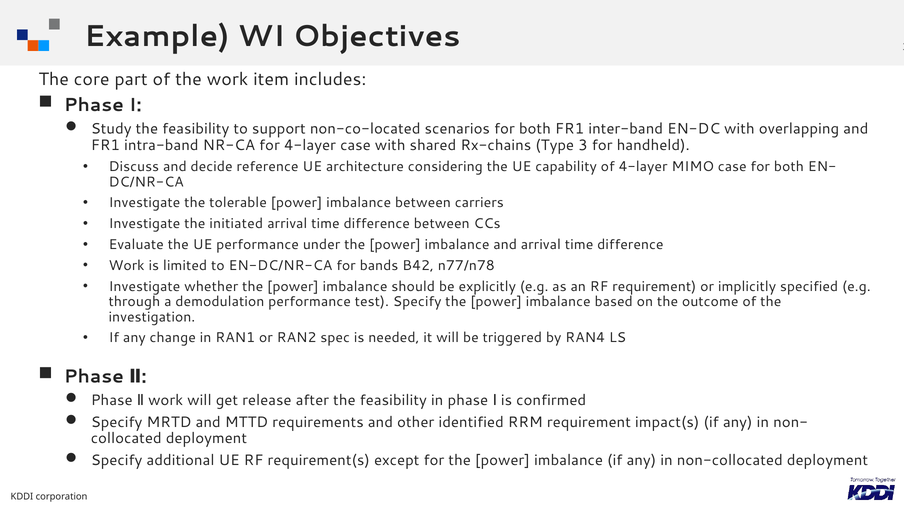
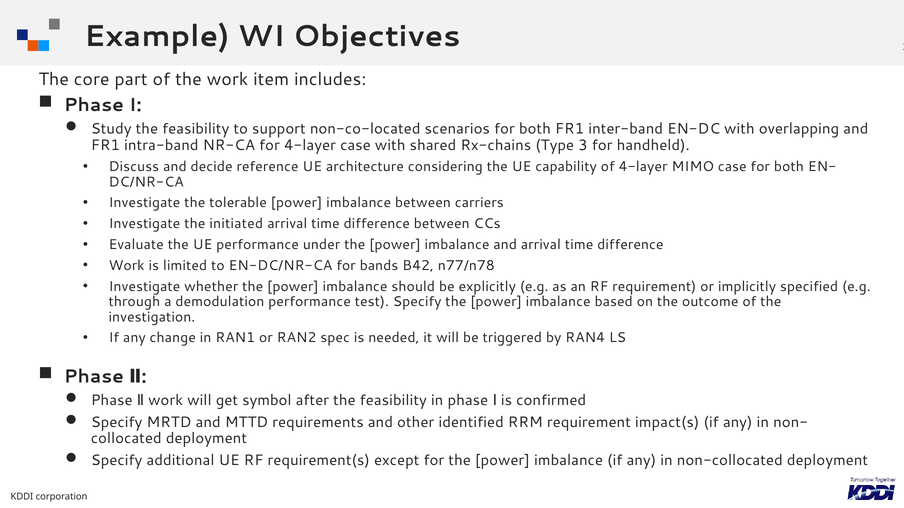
release: release -> symbol
